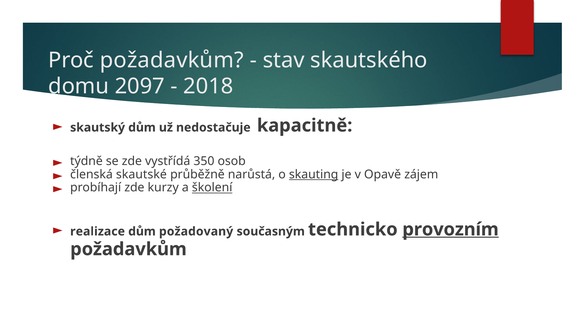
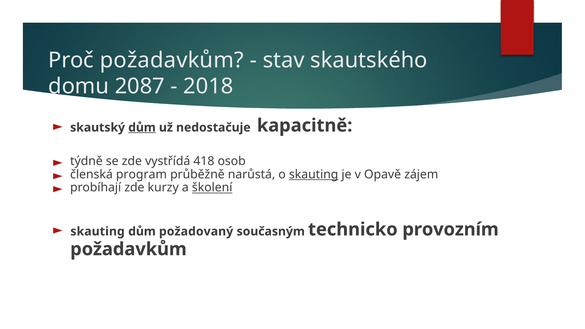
2097: 2097 -> 2087
dům at (142, 128) underline: none -> present
350: 350 -> 418
skautské: skautské -> program
realizace at (98, 231): realizace -> skauting
provozním underline: present -> none
